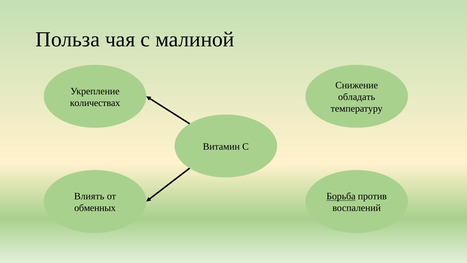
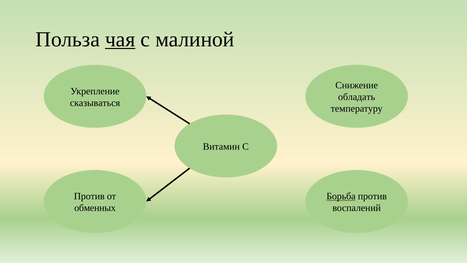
чая underline: none -> present
количествах: количествах -> сказываться
Влиять at (89, 196): Влиять -> Против
